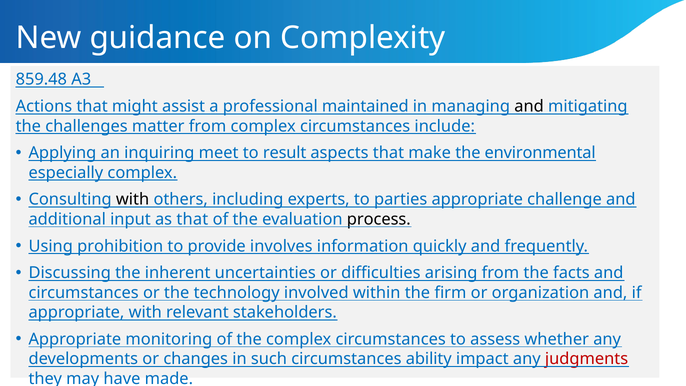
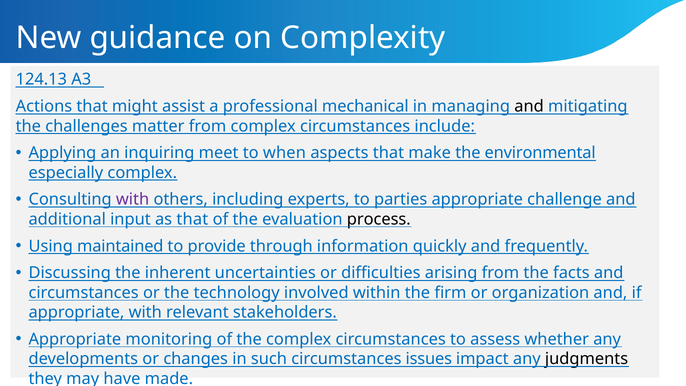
859.48: 859.48 -> 124.13
maintained: maintained -> mechanical
result: result -> when
with at (133, 199) colour: black -> purple
prohibition: prohibition -> maintained
involves: involves -> through
ability: ability -> issues
judgments colour: red -> black
